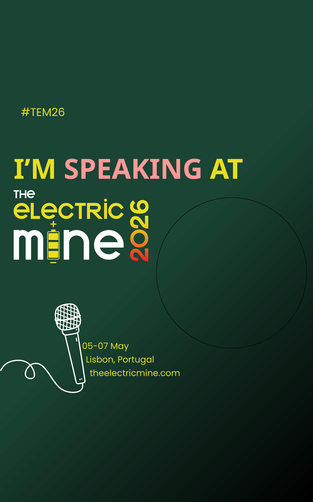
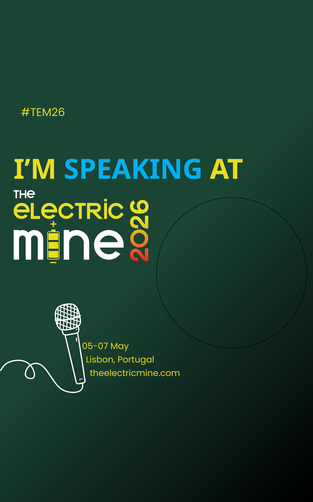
SPEAKING colour: pink -> light blue
